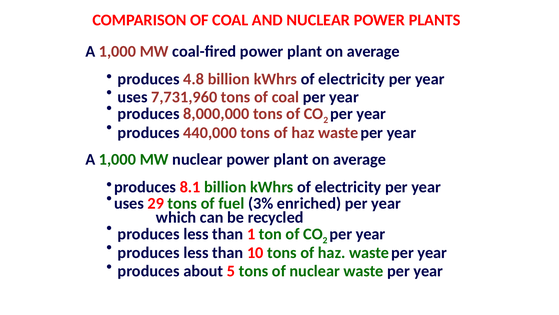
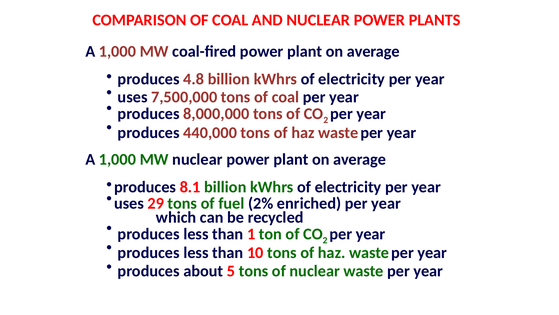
7,731,960: 7,731,960 -> 7,500,000
3%: 3% -> 2%
